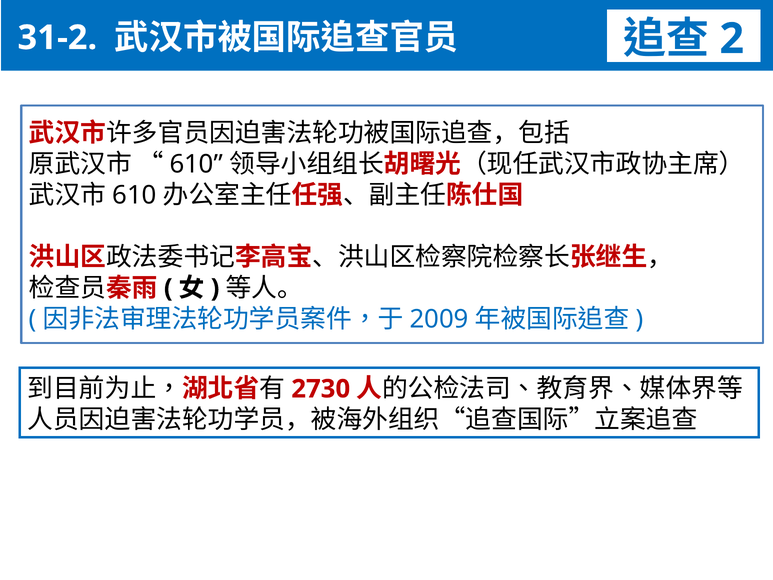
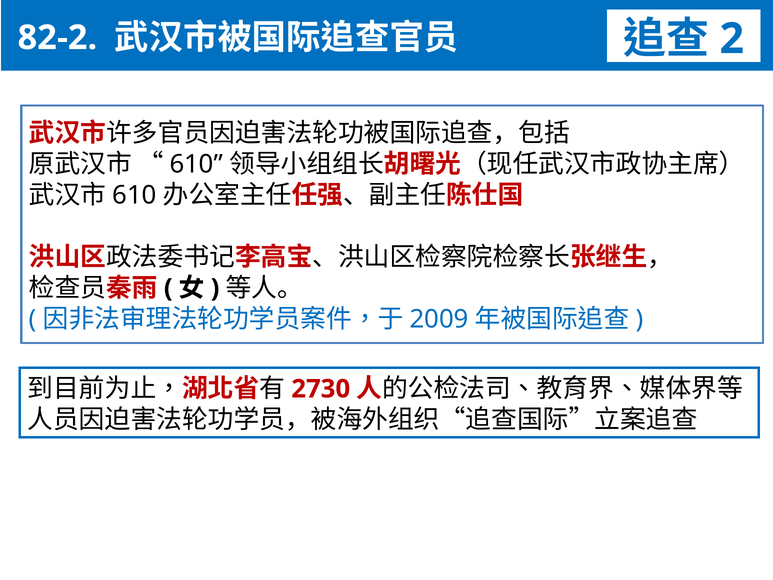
31-2: 31-2 -> 82-2
